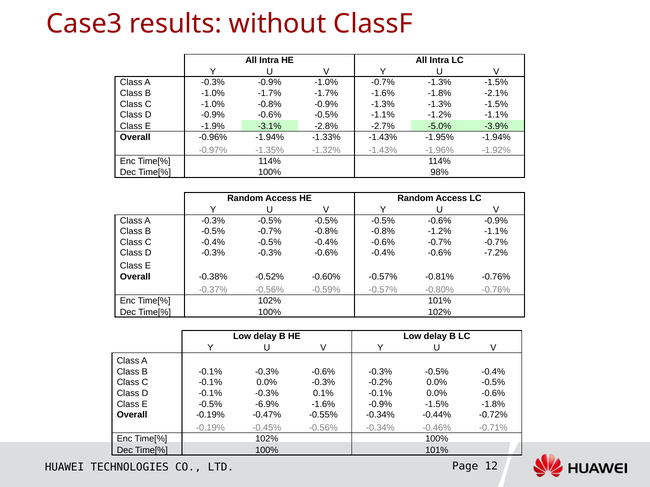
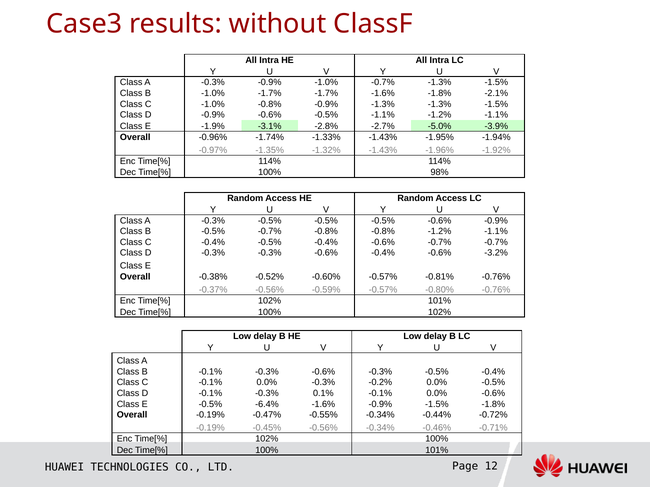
-0.96% -1.94%: -1.94% -> -1.74%
-7.2%: -7.2% -> -3.2%
-6.9%: -6.9% -> -6.4%
